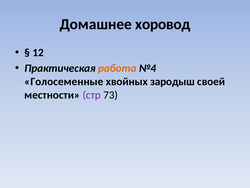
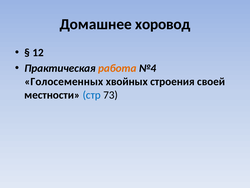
Голосеменные: Голосеменные -> Голосеменных
зародыш: зародыш -> строения
стр colour: purple -> blue
